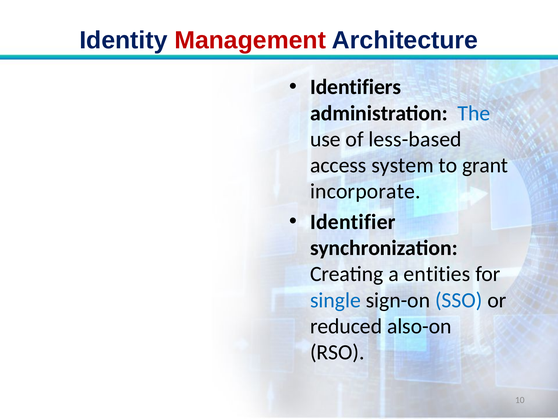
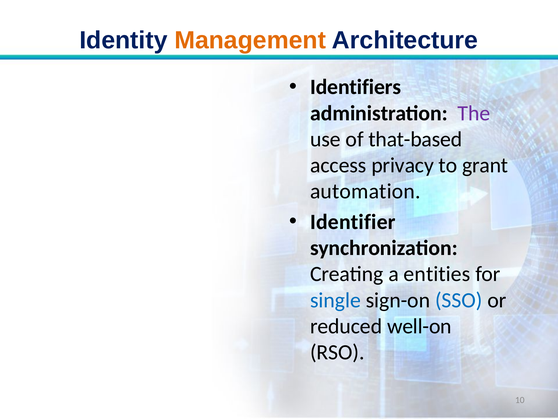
Management colour: red -> orange
The colour: blue -> purple
less-based: less-based -> that-based
system: system -> privacy
incorporate: incorporate -> automation
also-on: also-on -> well-on
